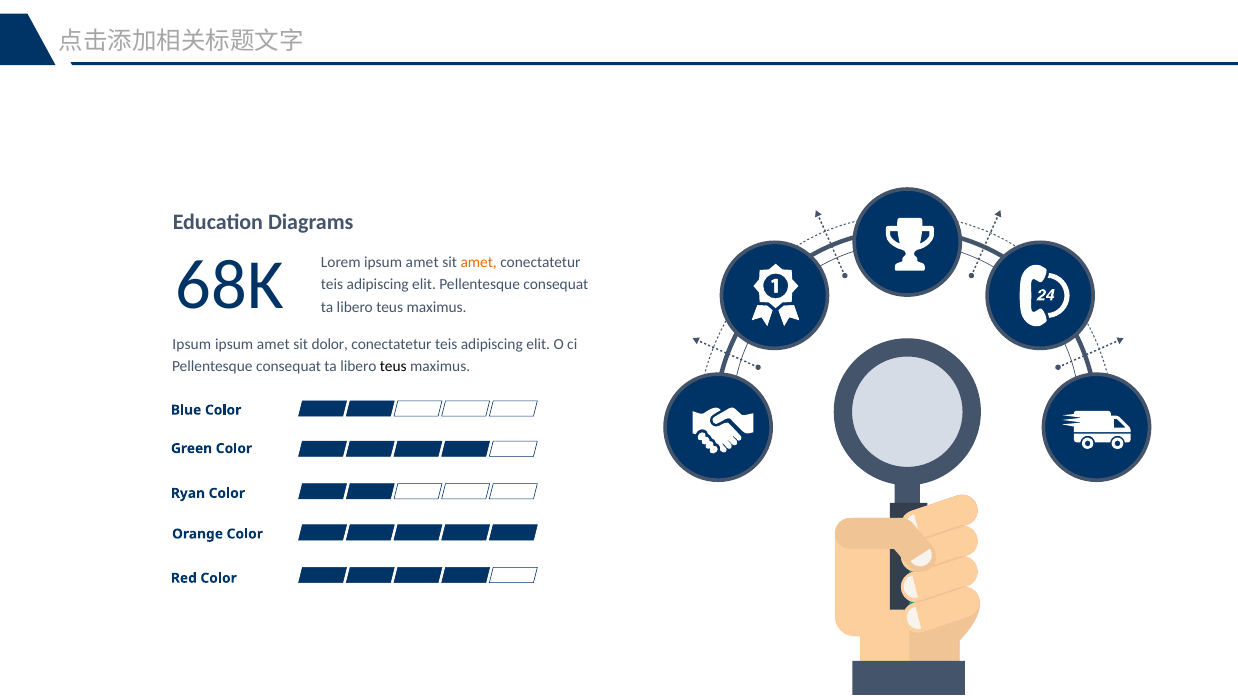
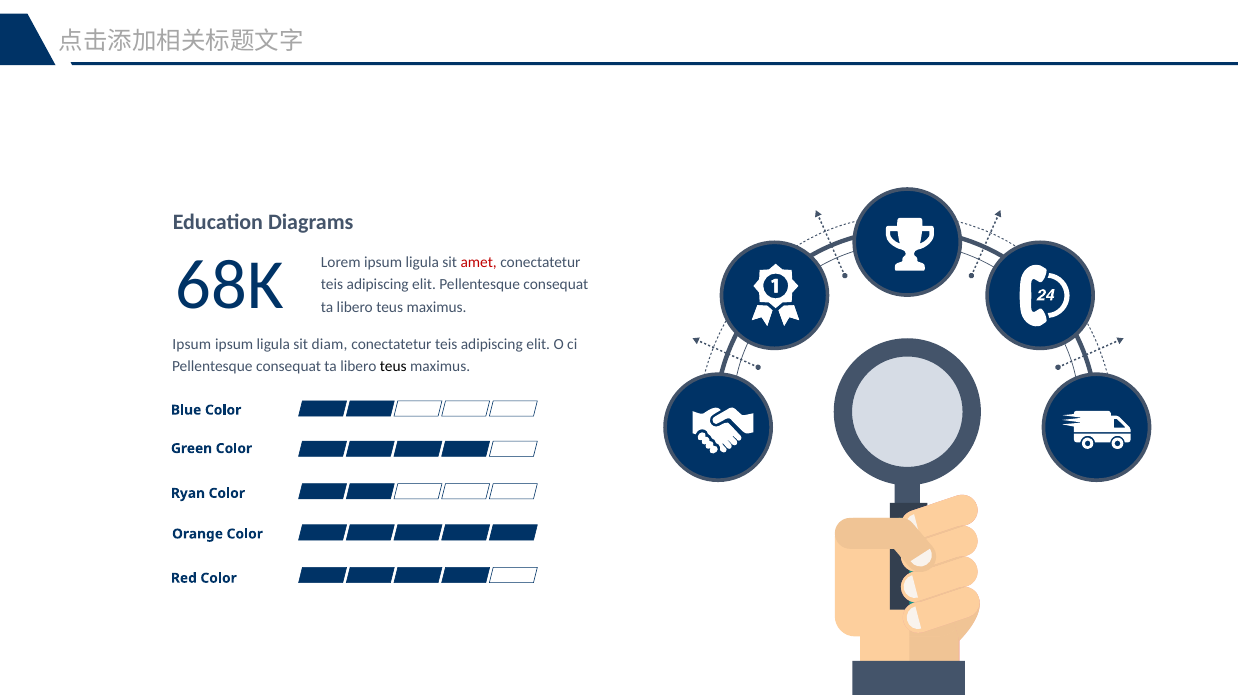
Lorem ipsum amet: amet -> ligula
amet at (479, 263) colour: orange -> red
amet at (273, 344): amet -> ligula
dolor: dolor -> diam
